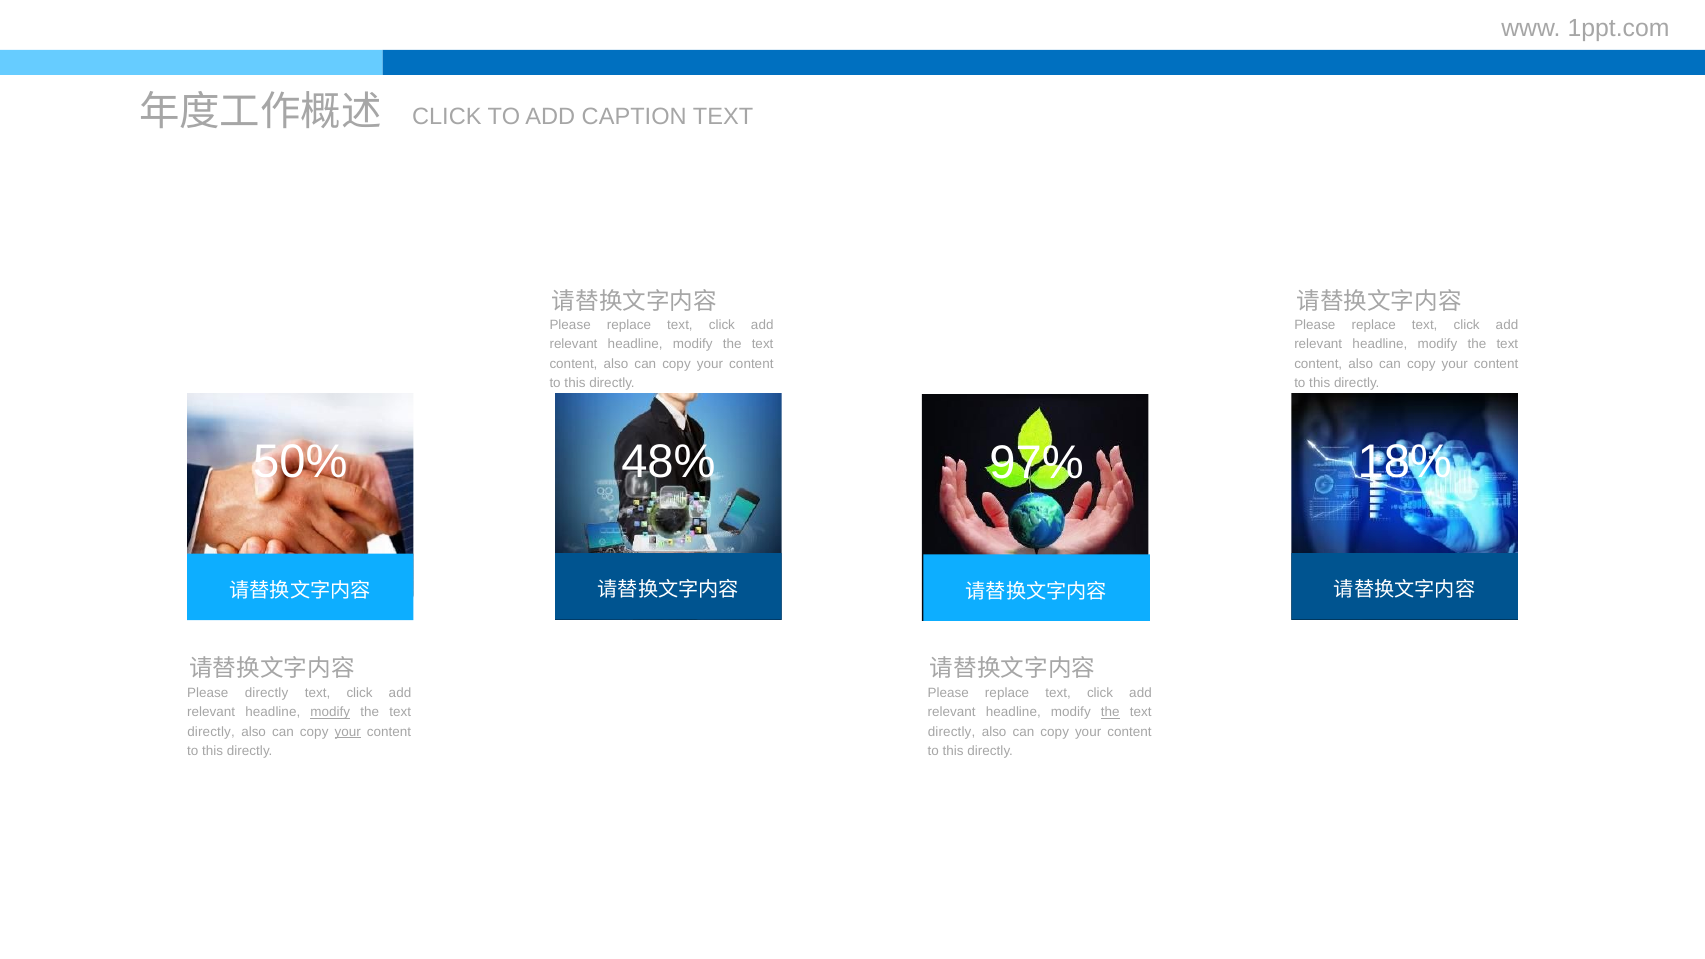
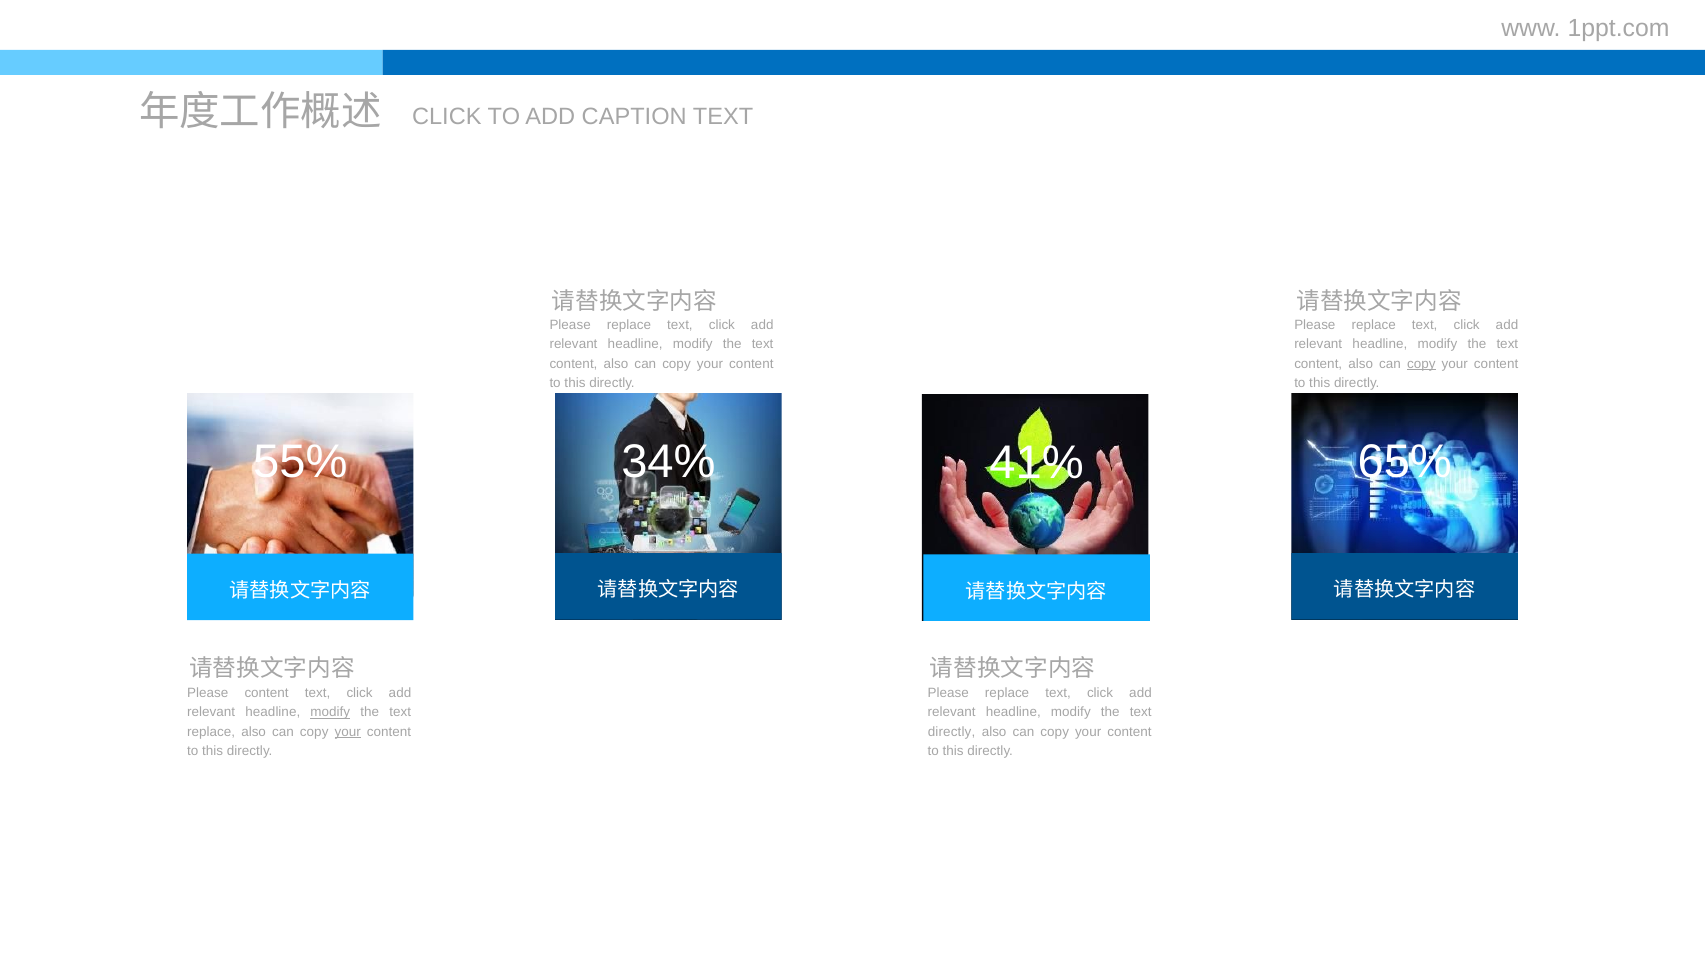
copy at (1421, 364) underline: none -> present
48%: 48% -> 34%
18%: 18% -> 65%
50%: 50% -> 55%
97%: 97% -> 41%
Please directly: directly -> content
the at (1110, 712) underline: present -> none
directly at (211, 732): directly -> replace
